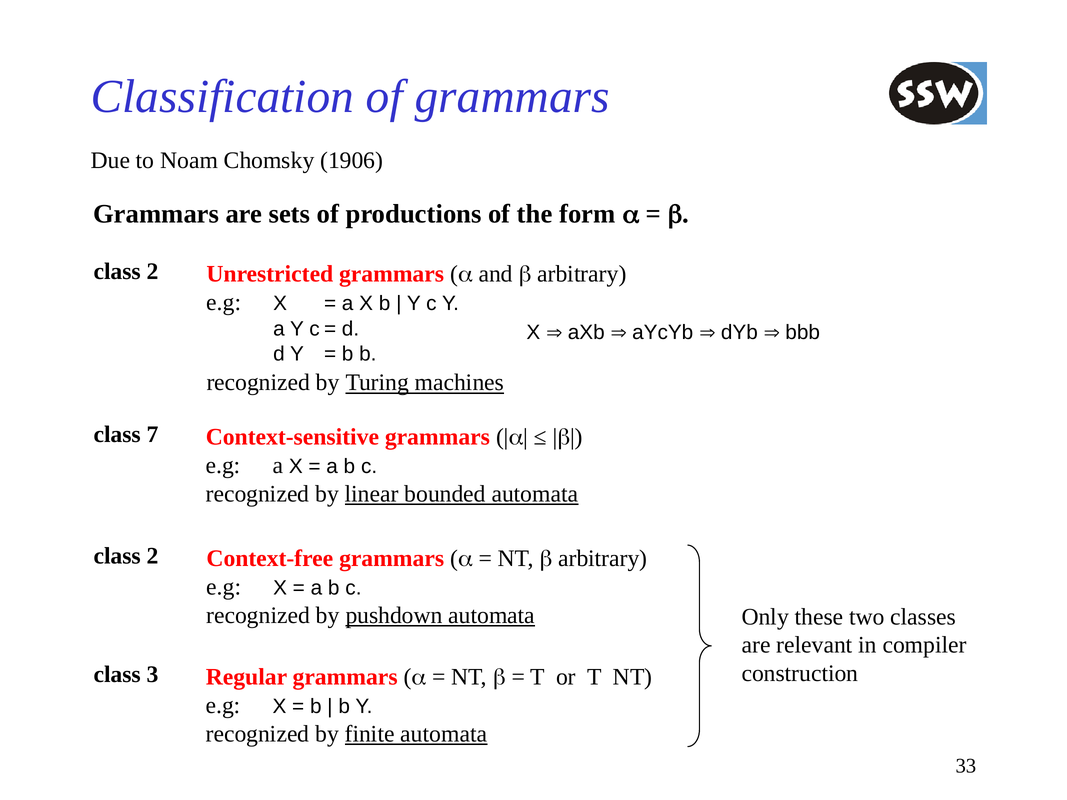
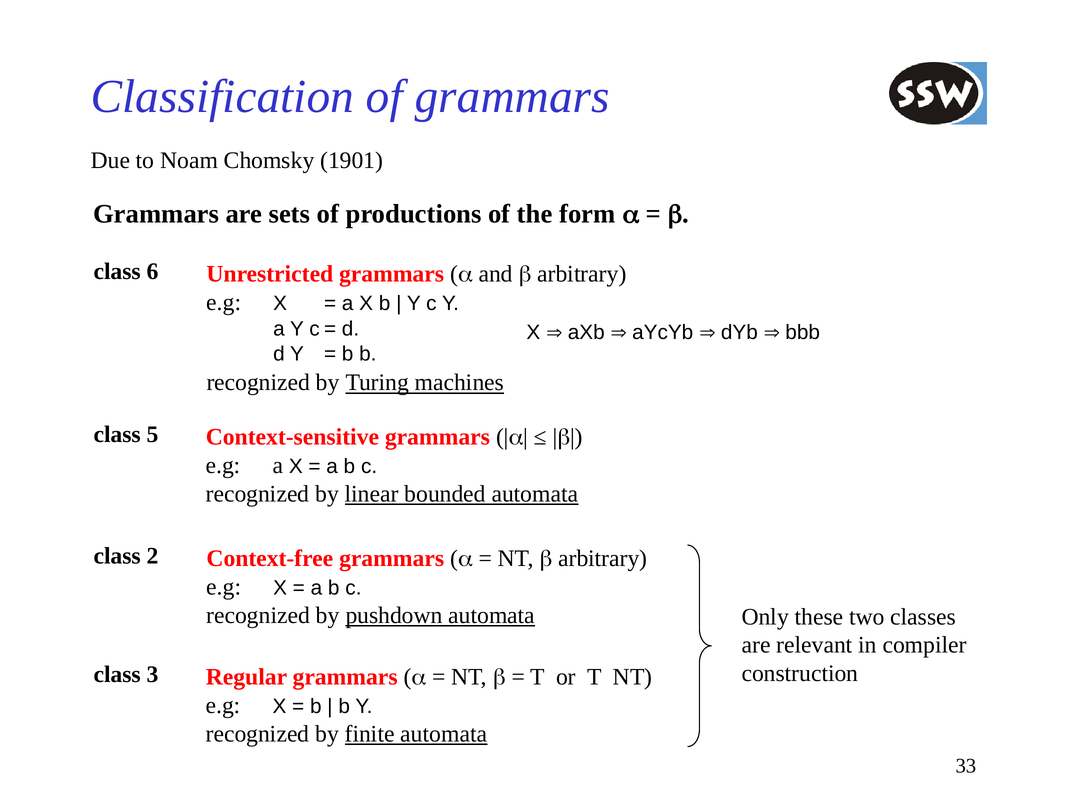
1906: 1906 -> 1901
2 at (153, 272): 2 -> 6
7: 7 -> 5
